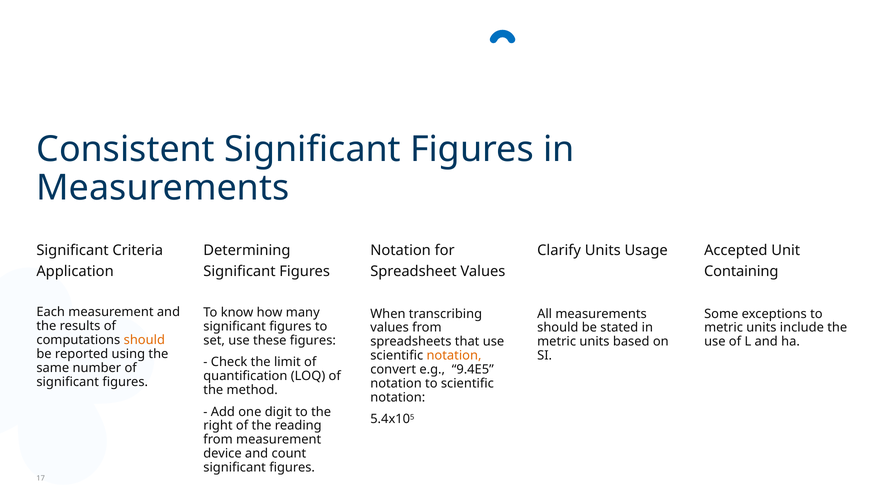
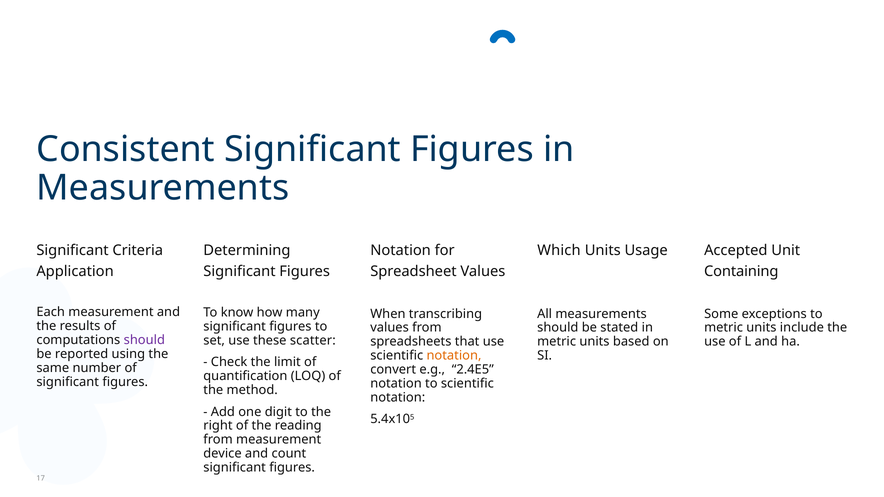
Clarify: Clarify -> Which
should at (144, 340) colour: orange -> purple
these figures: figures -> scatter
9.4E5: 9.4E5 -> 2.4E5
